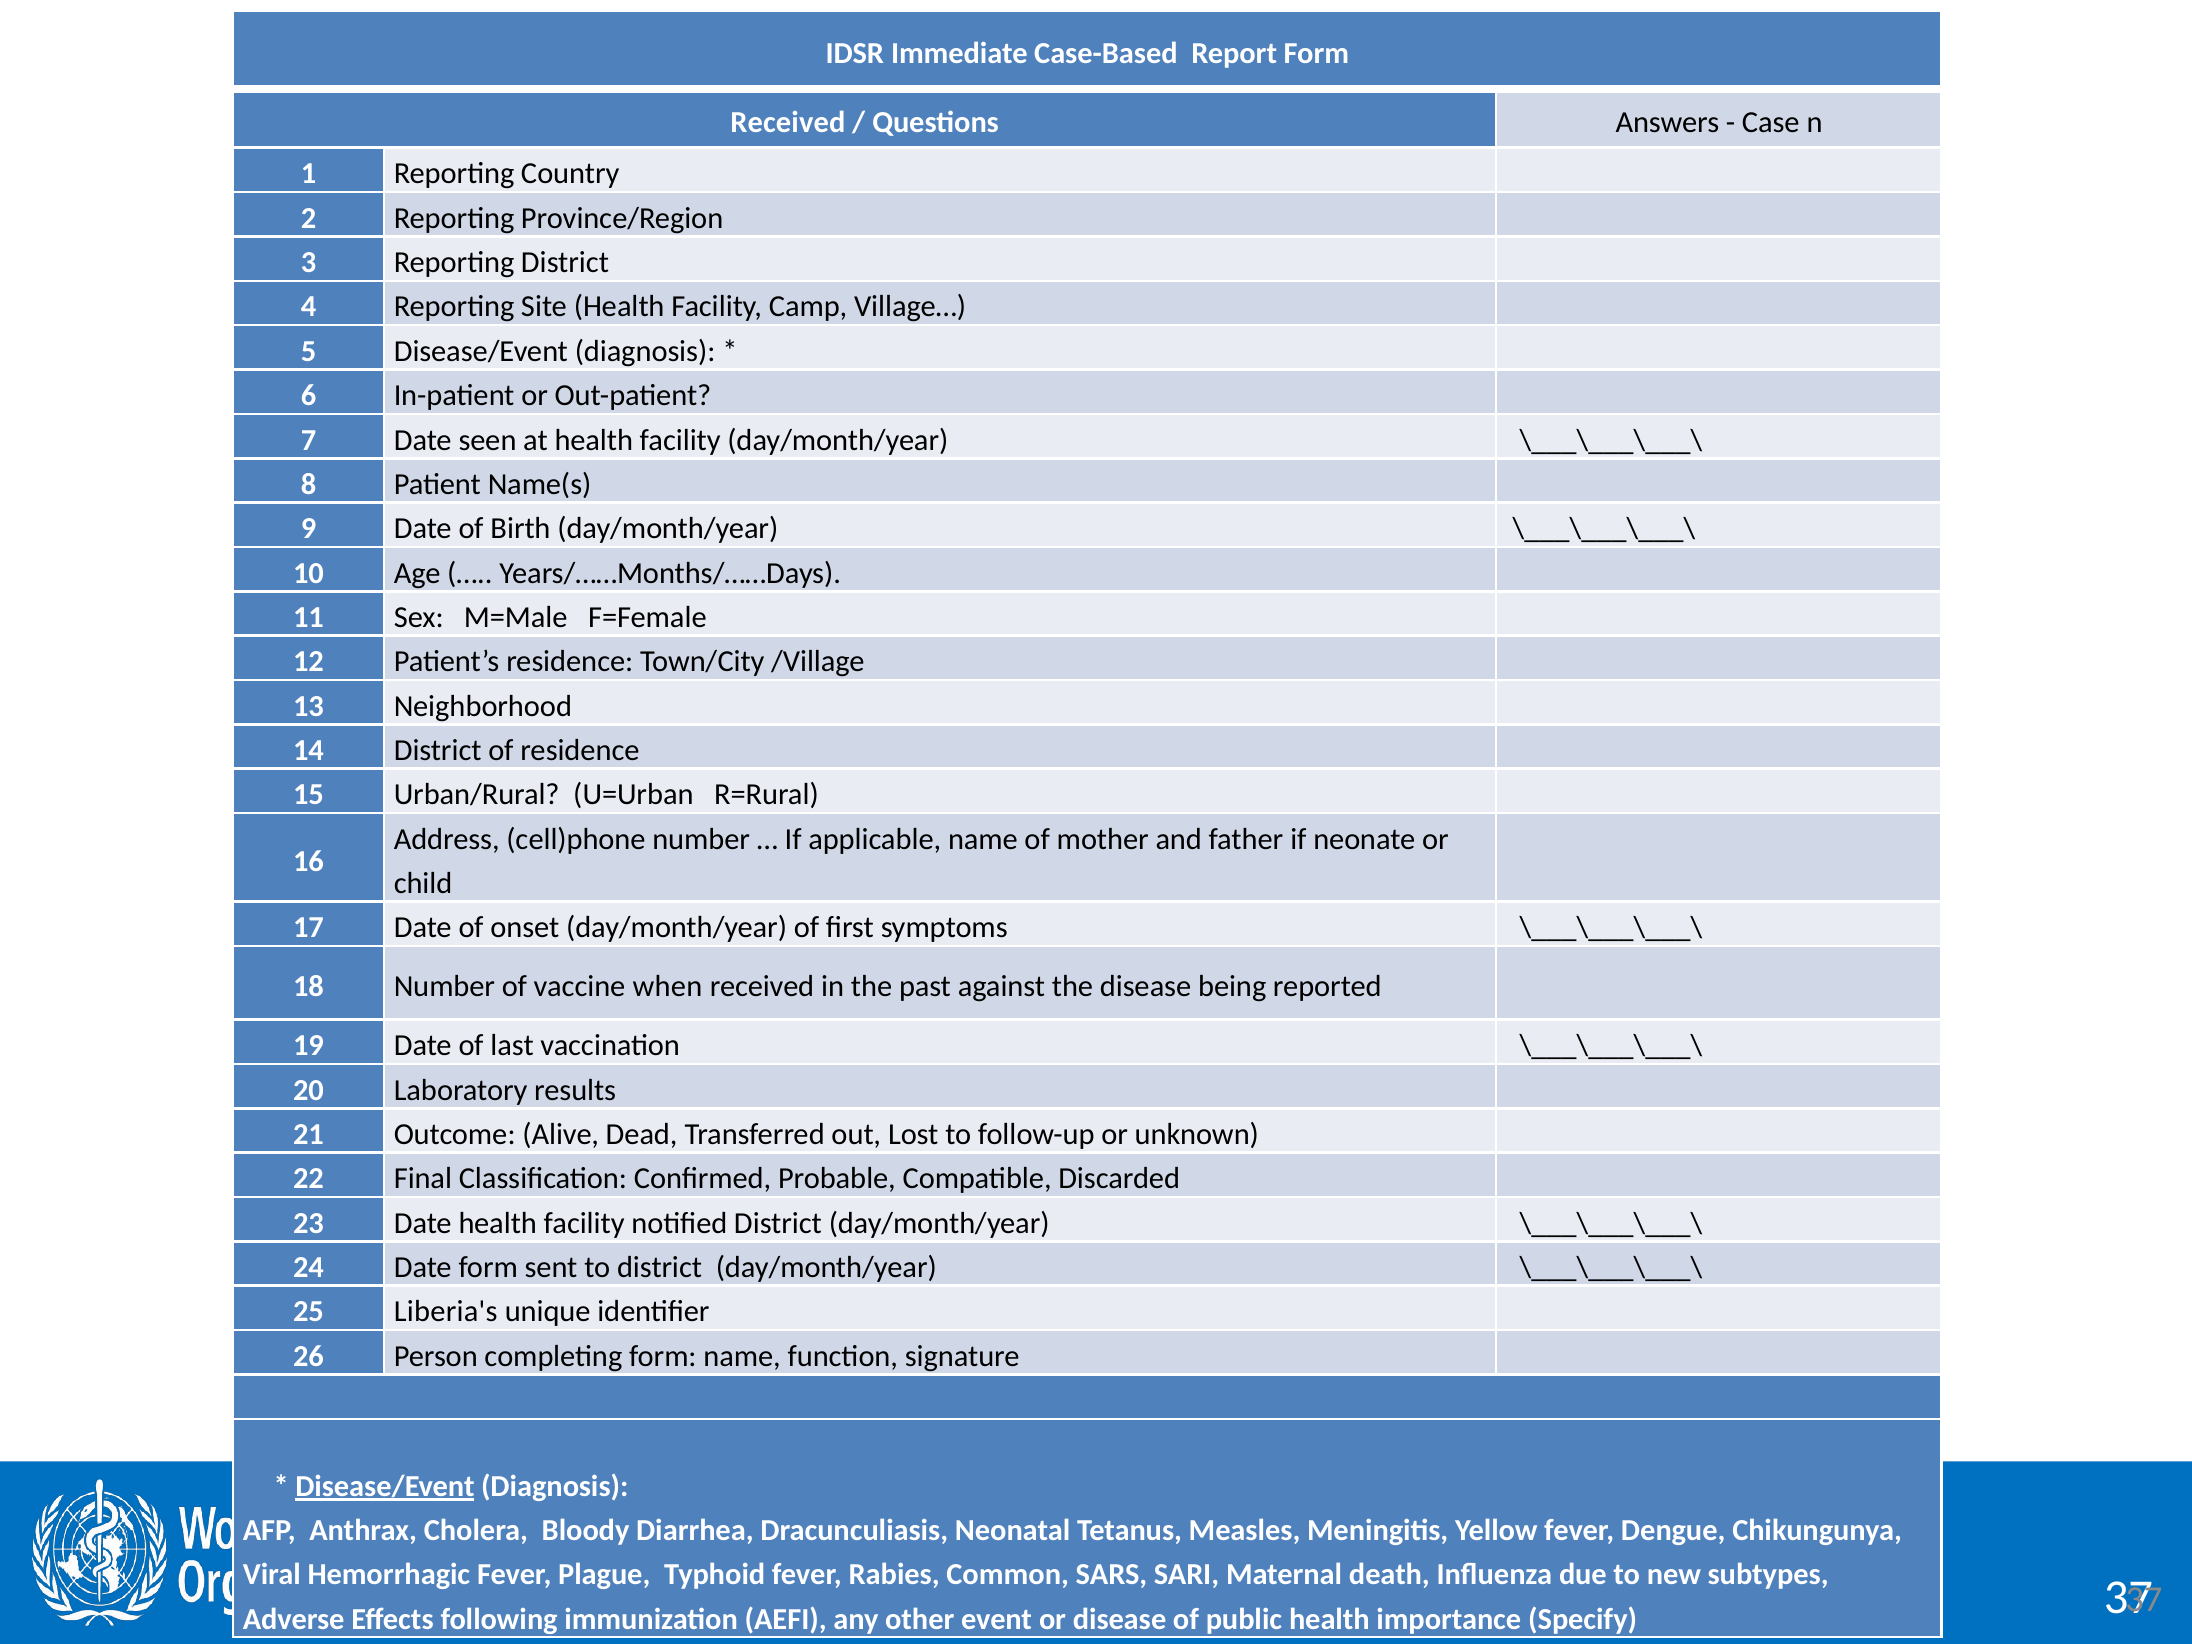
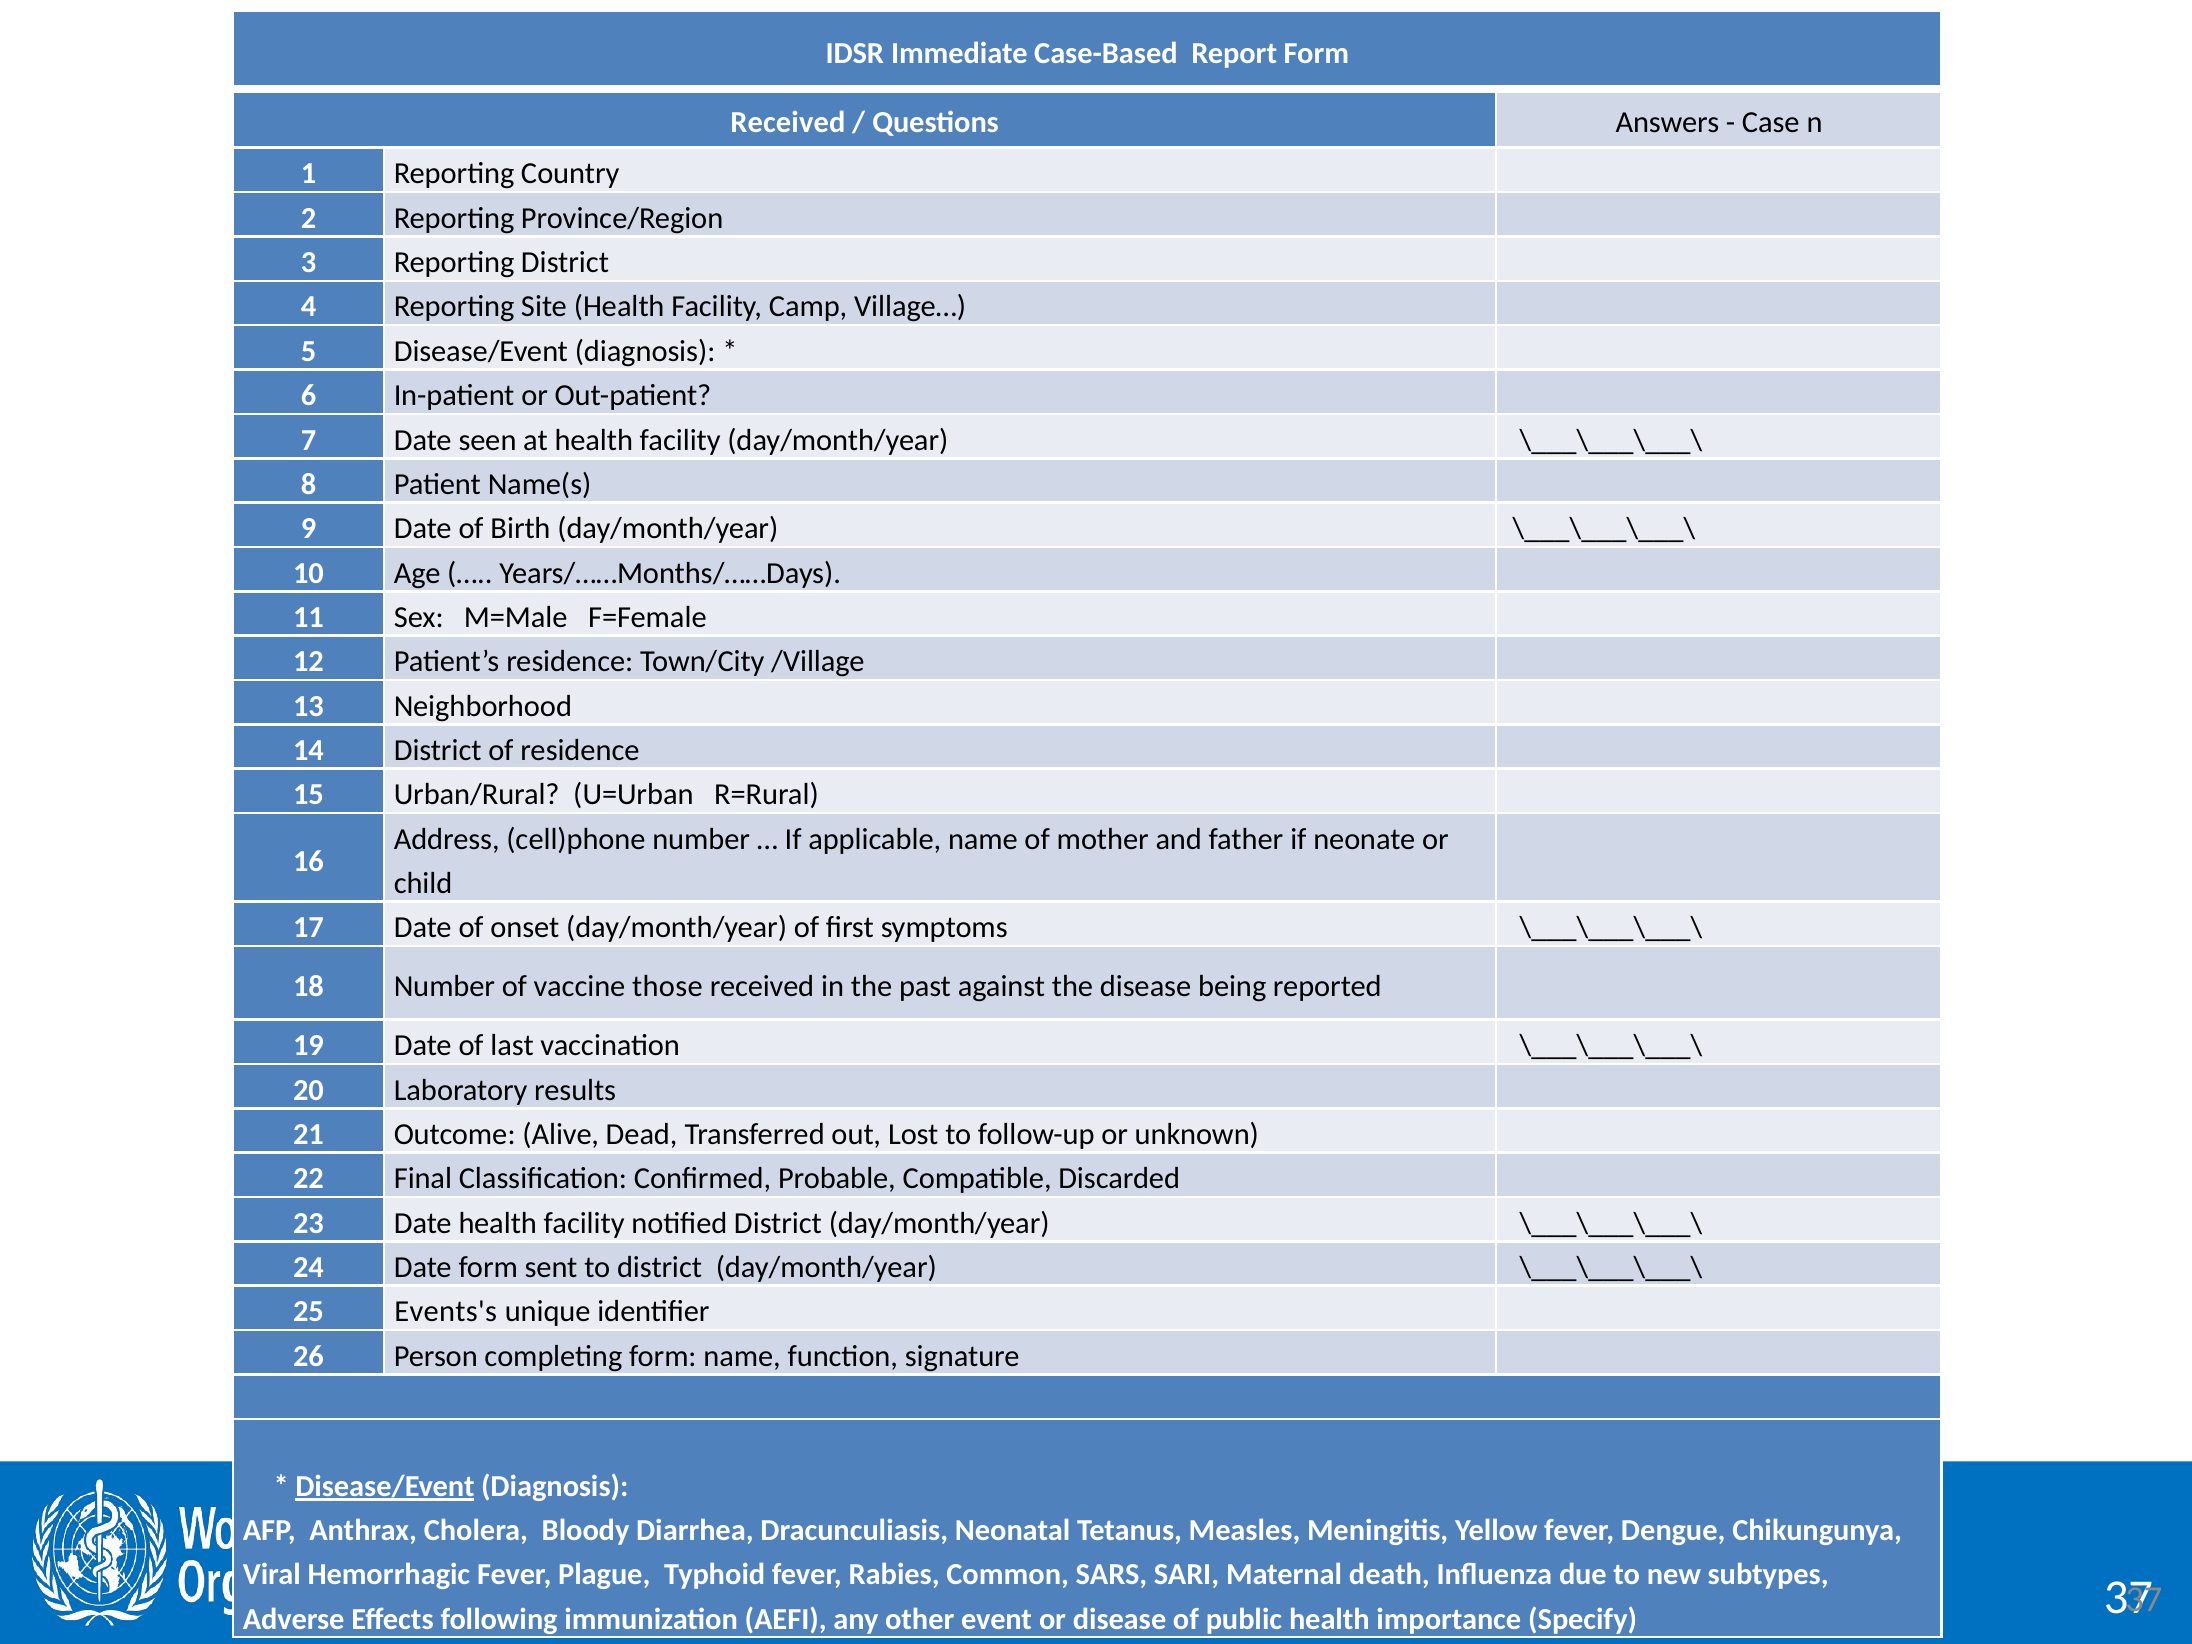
when: when -> those
Liberia's: Liberia's -> Events's
